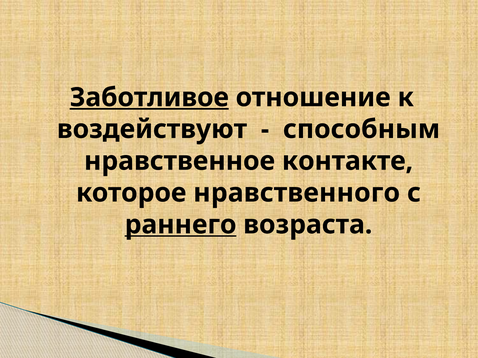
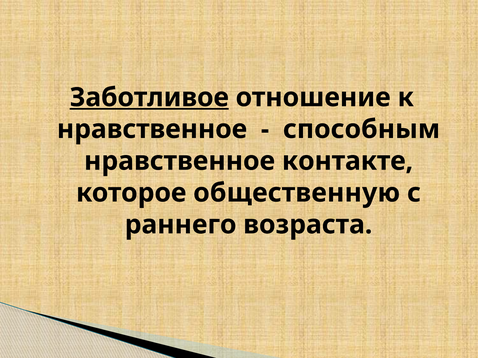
воздействуют at (152, 129): воздействуют -> нравственное
нравственного: нравственного -> общественную
раннего underline: present -> none
